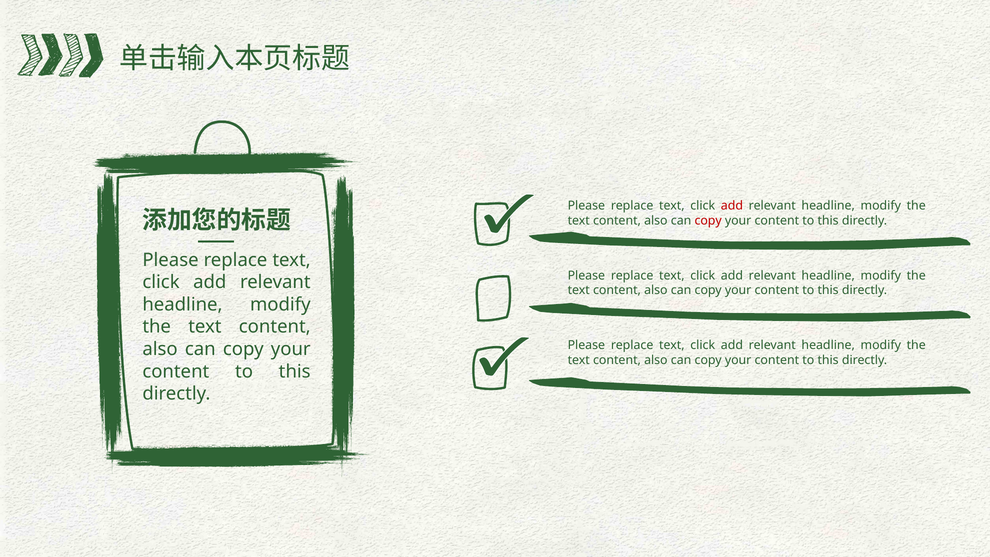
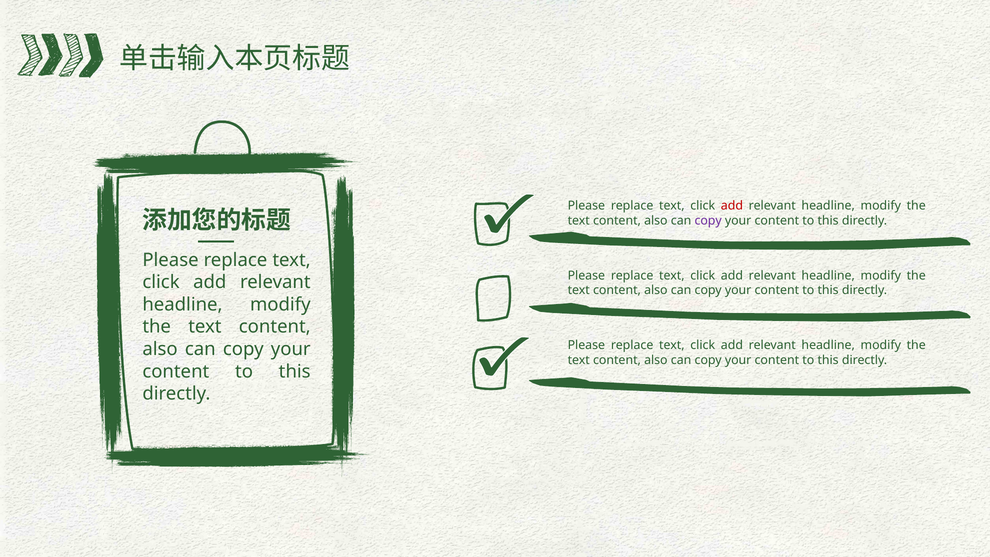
copy at (708, 220) colour: red -> purple
